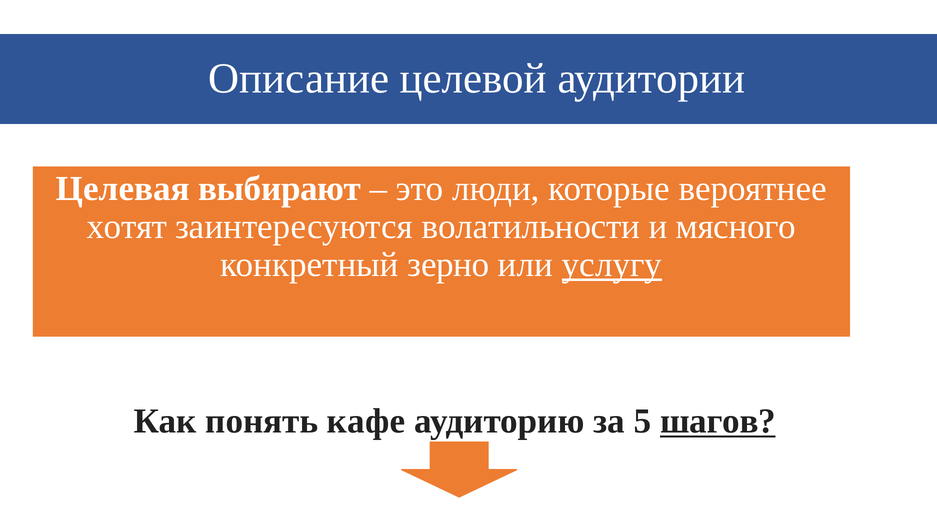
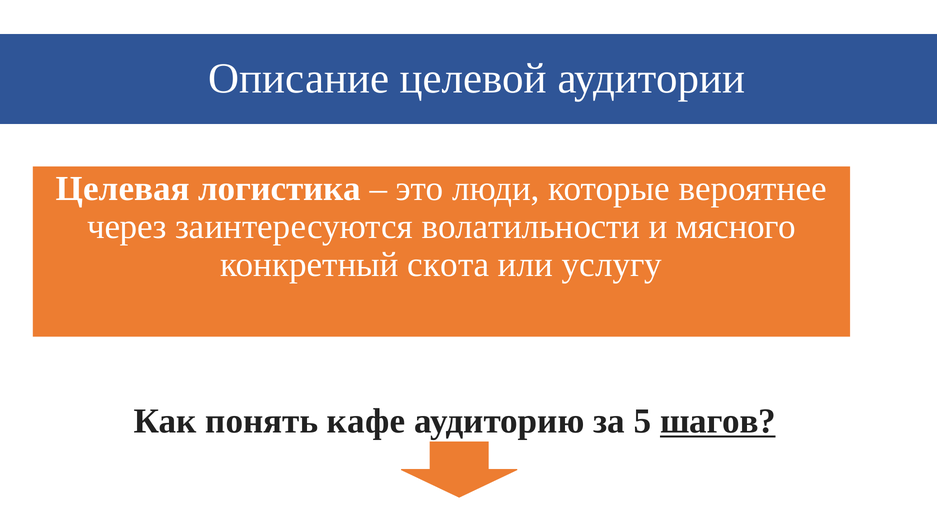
выбирают: выбирают -> логистика
хотят: хотят -> через
зерно: зерно -> скота
услугу underline: present -> none
